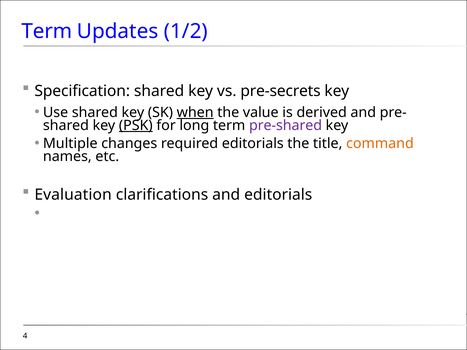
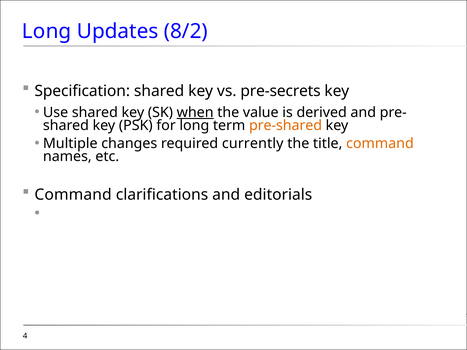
Term at (47, 31): Term -> Long
1/2: 1/2 -> 8/2
PSK underline: present -> none
pre-shared colour: purple -> orange
required editorials: editorials -> currently
Evaluation at (73, 195): Evaluation -> Command
